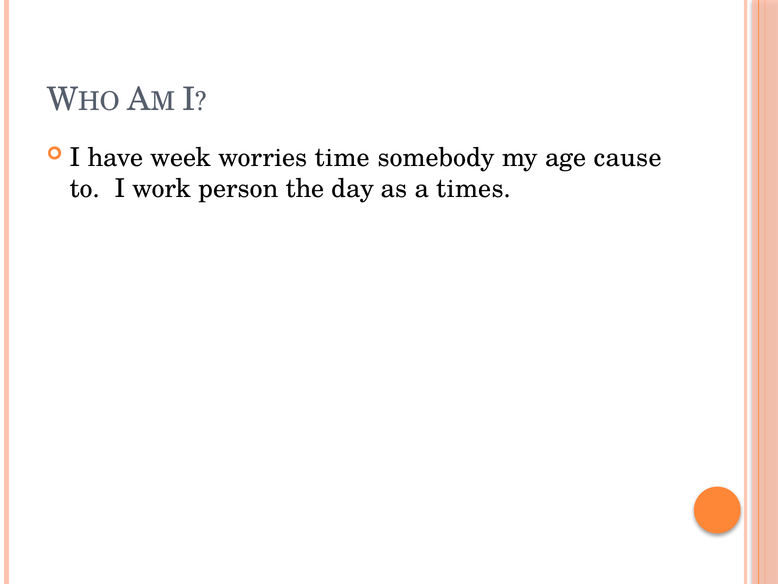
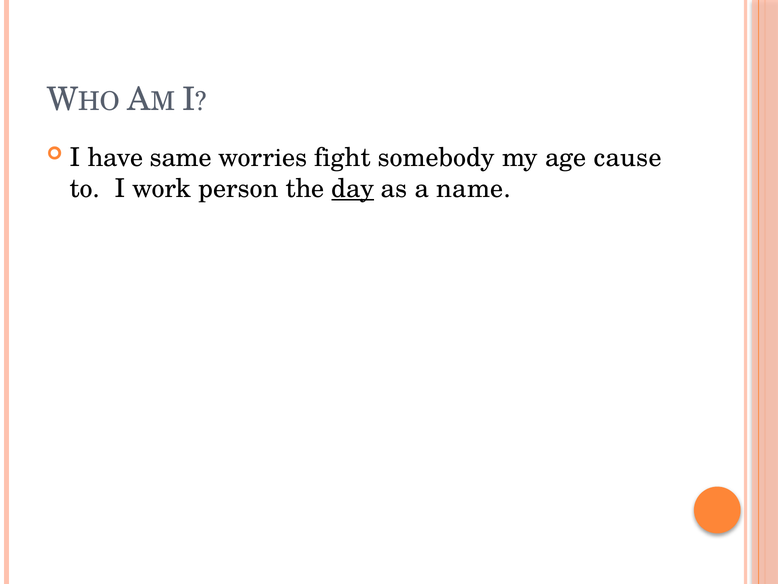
week: week -> same
time: time -> fight
day underline: none -> present
times: times -> name
